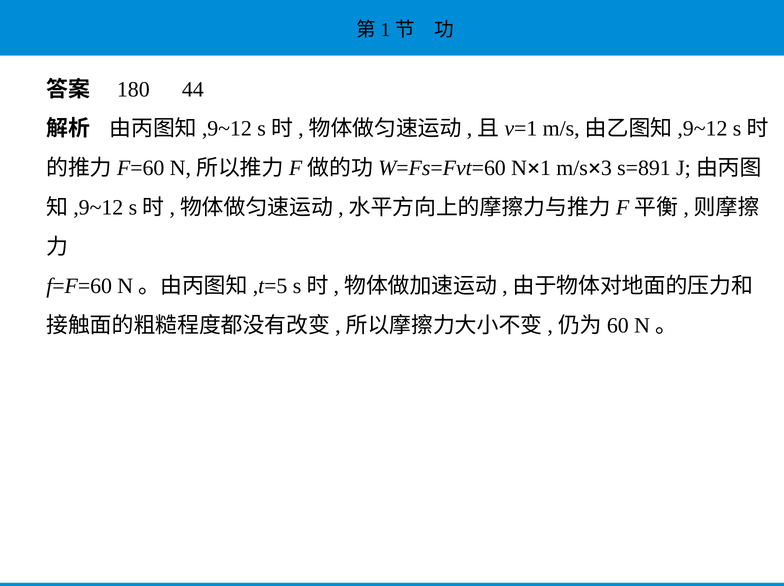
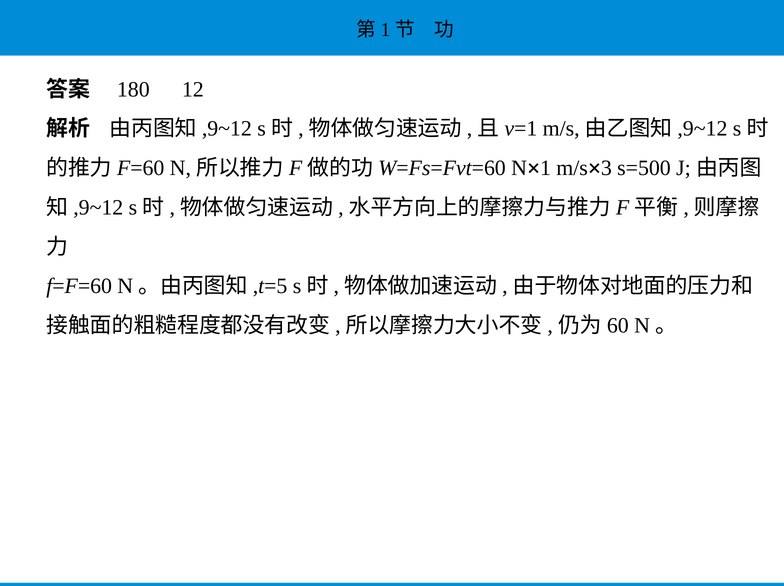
44: 44 -> 12
s=891: s=891 -> s=500
